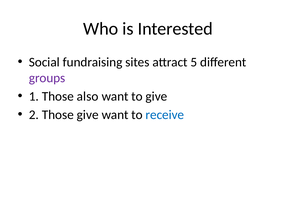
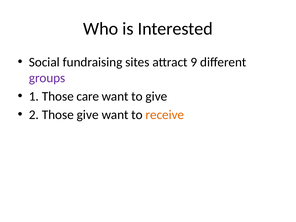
5: 5 -> 9
also: also -> care
receive colour: blue -> orange
